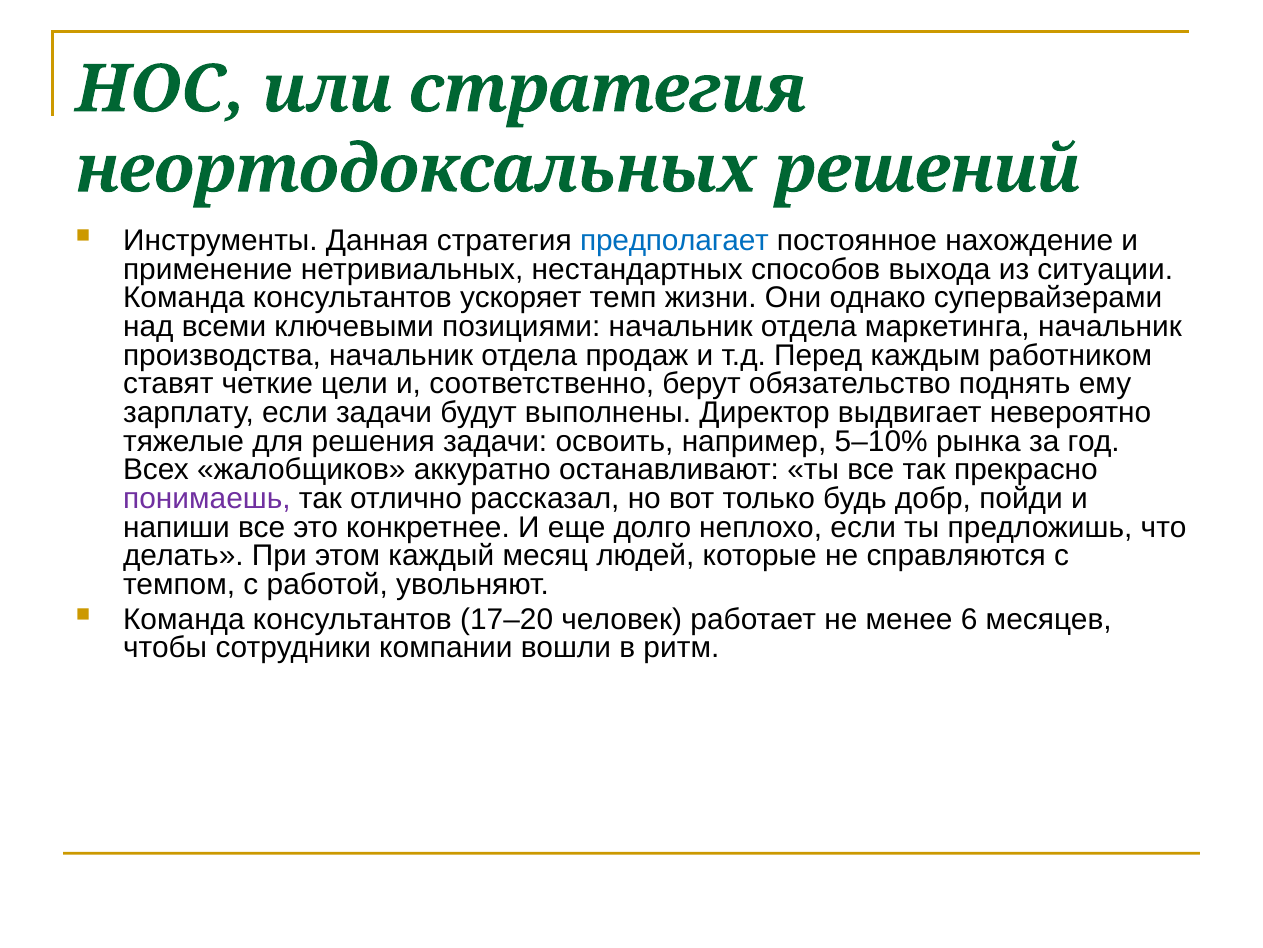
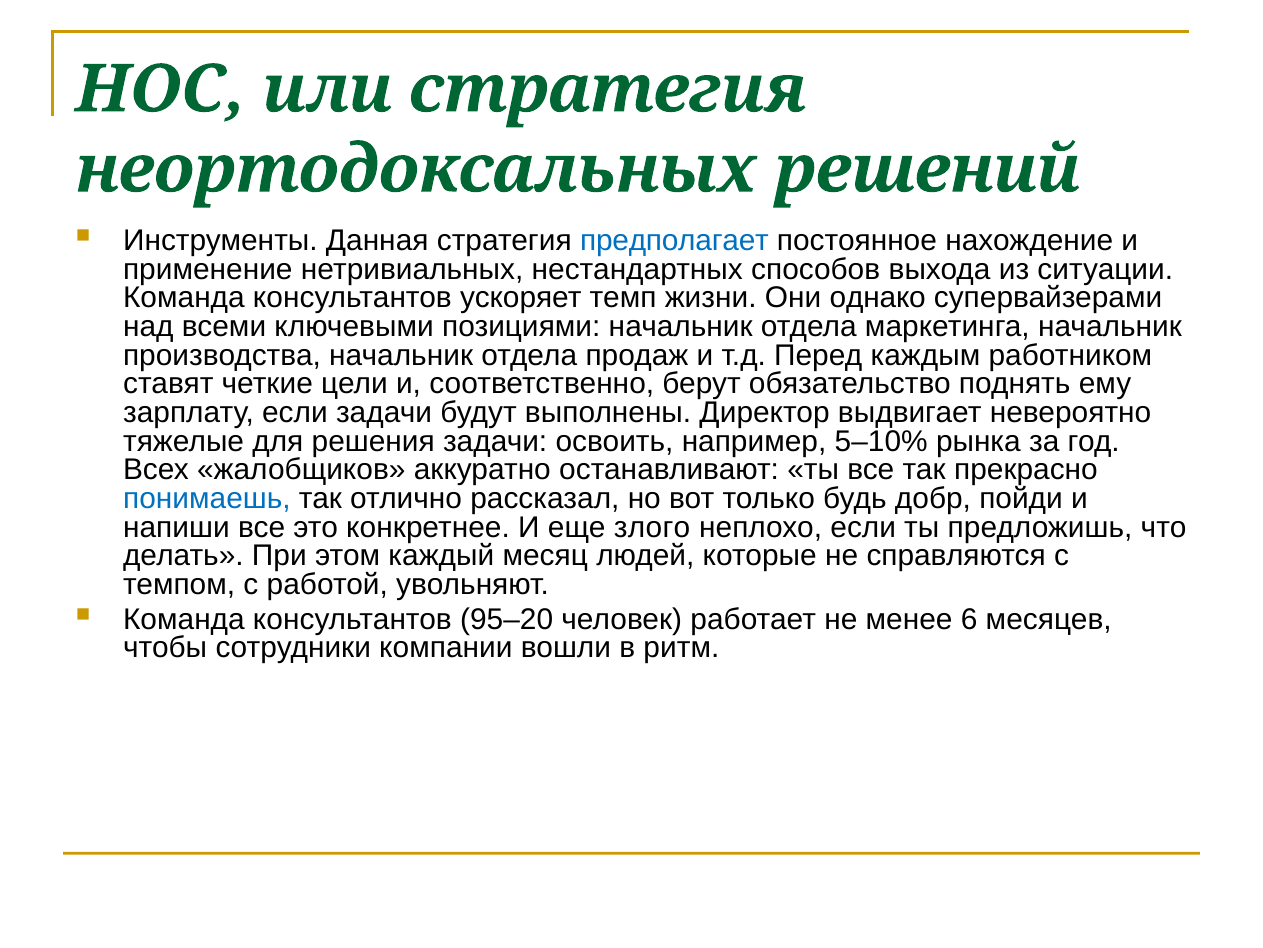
понимаешь colour: purple -> blue
долго: долго -> злого
17–20: 17–20 -> 95–20
